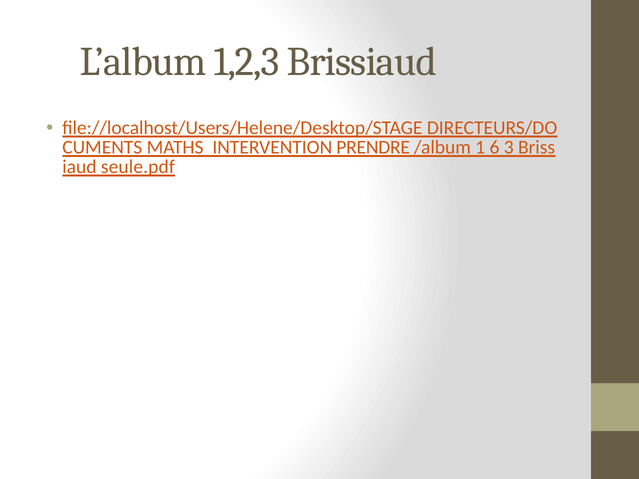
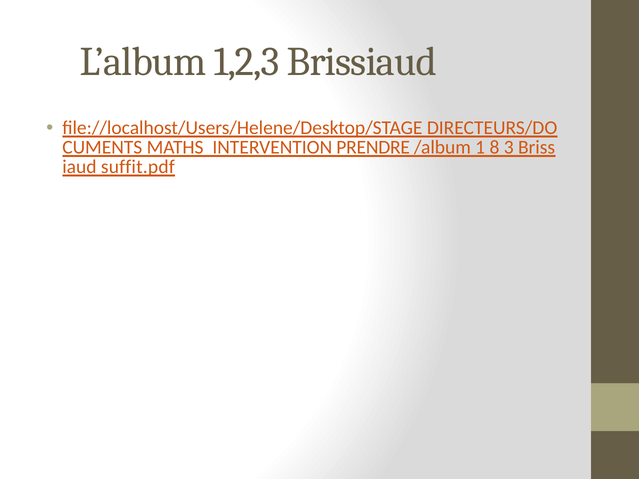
6: 6 -> 8
seule.pdf: seule.pdf -> suffit.pdf
